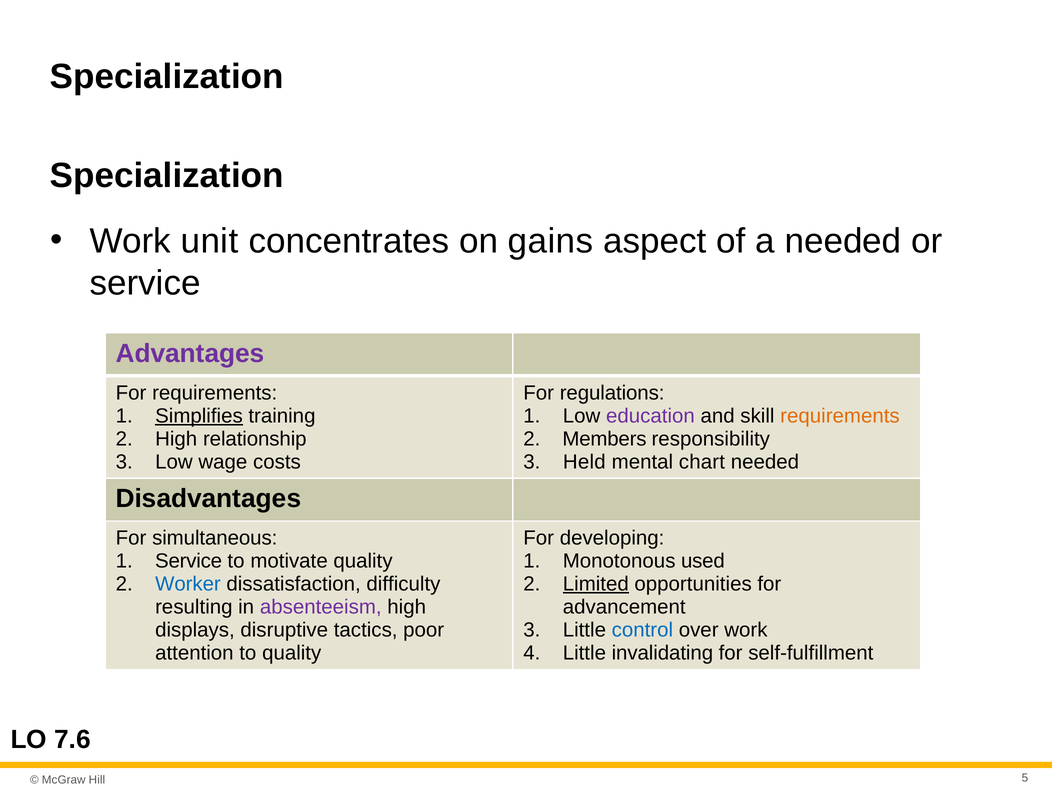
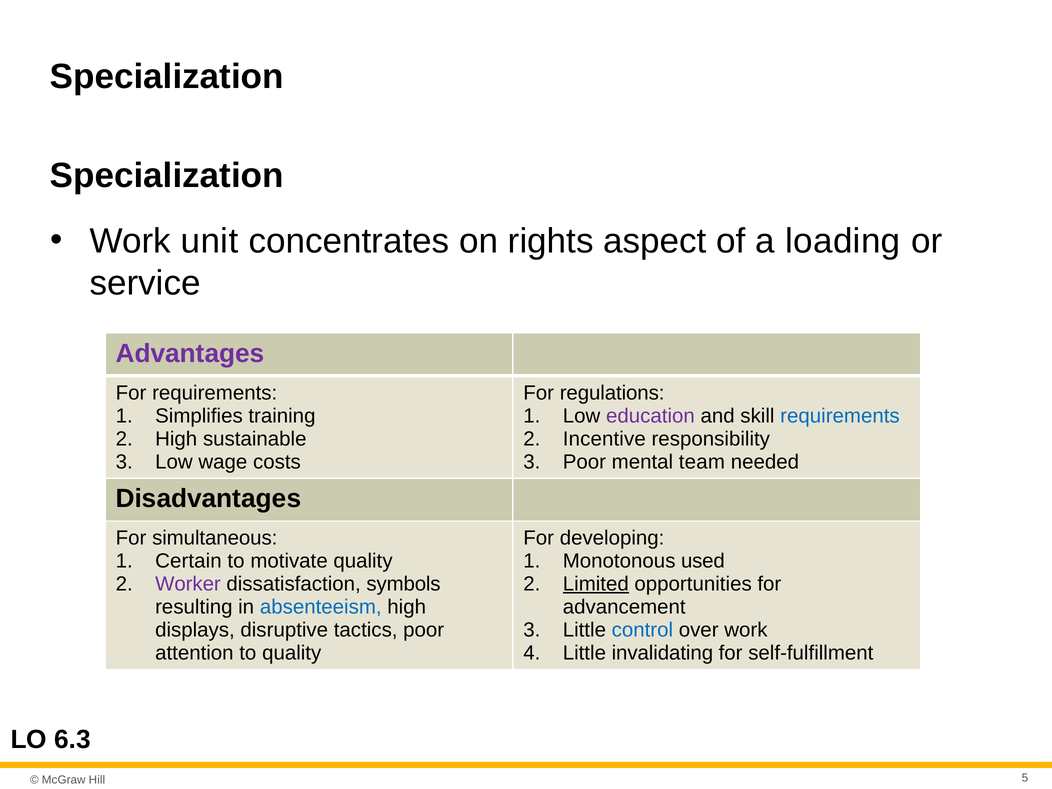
gains: gains -> rights
a needed: needed -> loading
Simplifies underline: present -> none
requirements at (840, 416) colour: orange -> blue
relationship: relationship -> sustainable
Members: Members -> Incentive
Held at (584, 462): Held -> Poor
chart: chart -> team
Service at (189, 561): Service -> Certain
Worker colour: blue -> purple
difficulty: difficulty -> symbols
absenteeism colour: purple -> blue
7.6: 7.6 -> 6.3
